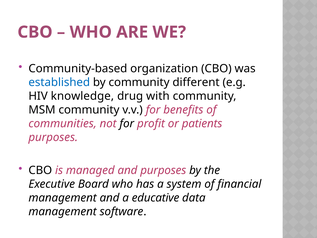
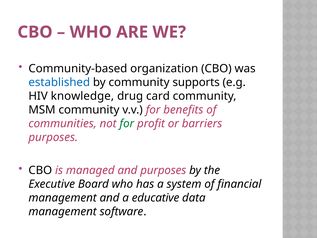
different: different -> supports
with: with -> card
for at (127, 123) colour: black -> green
patients: patients -> barriers
